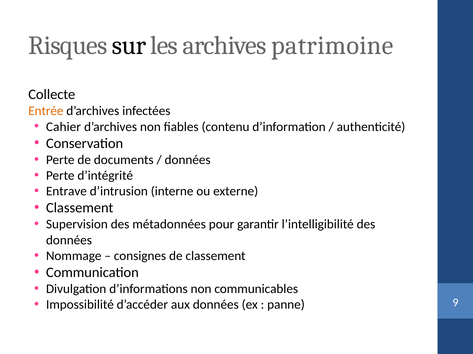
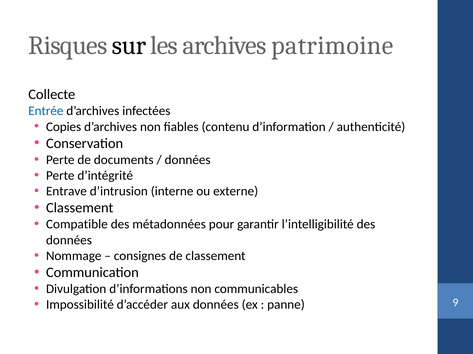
Entrée colour: orange -> blue
Cahier: Cahier -> Copies
Supervision: Supervision -> Compatible
